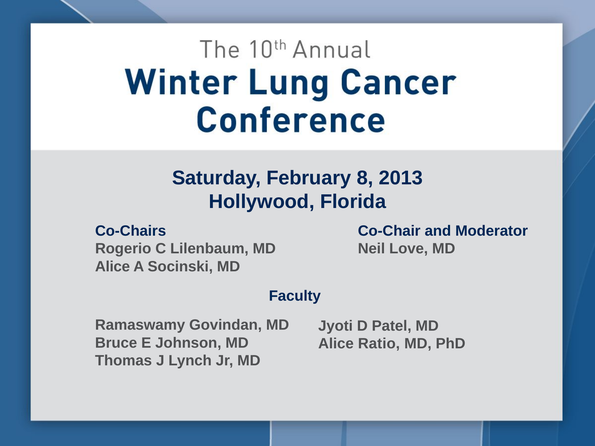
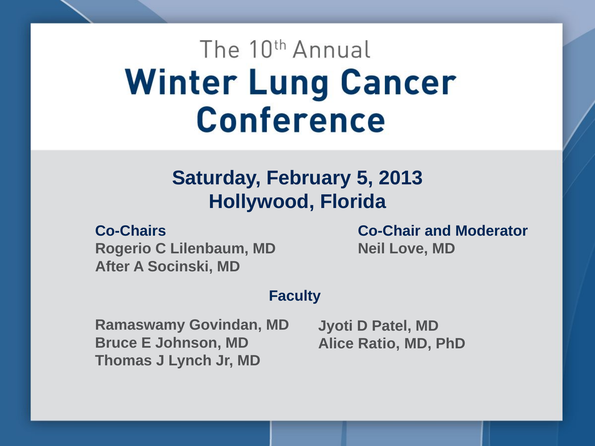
8: 8 -> 5
Alice at (113, 267): Alice -> After
